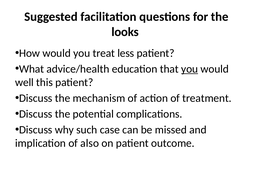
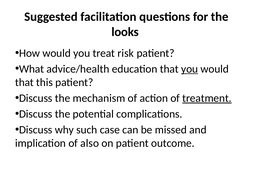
less: less -> risk
well at (24, 82): well -> that
treatment underline: none -> present
